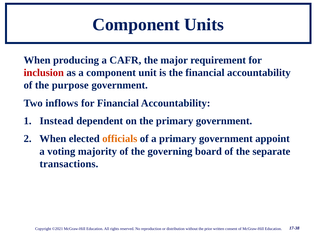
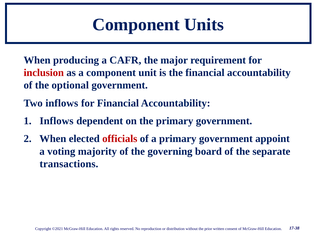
purpose: purpose -> optional
Instead at (57, 121): Instead -> Inflows
officials colour: orange -> red
